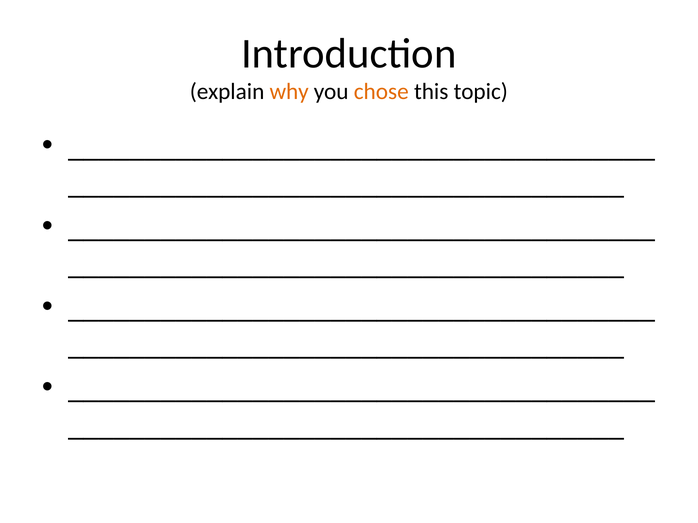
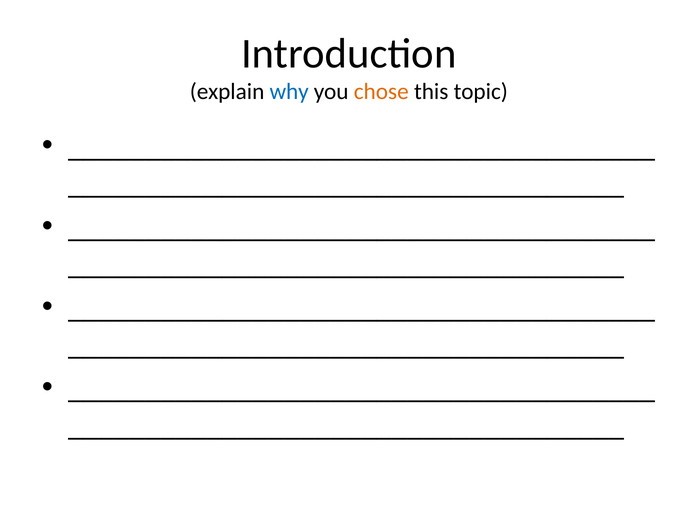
why colour: orange -> blue
